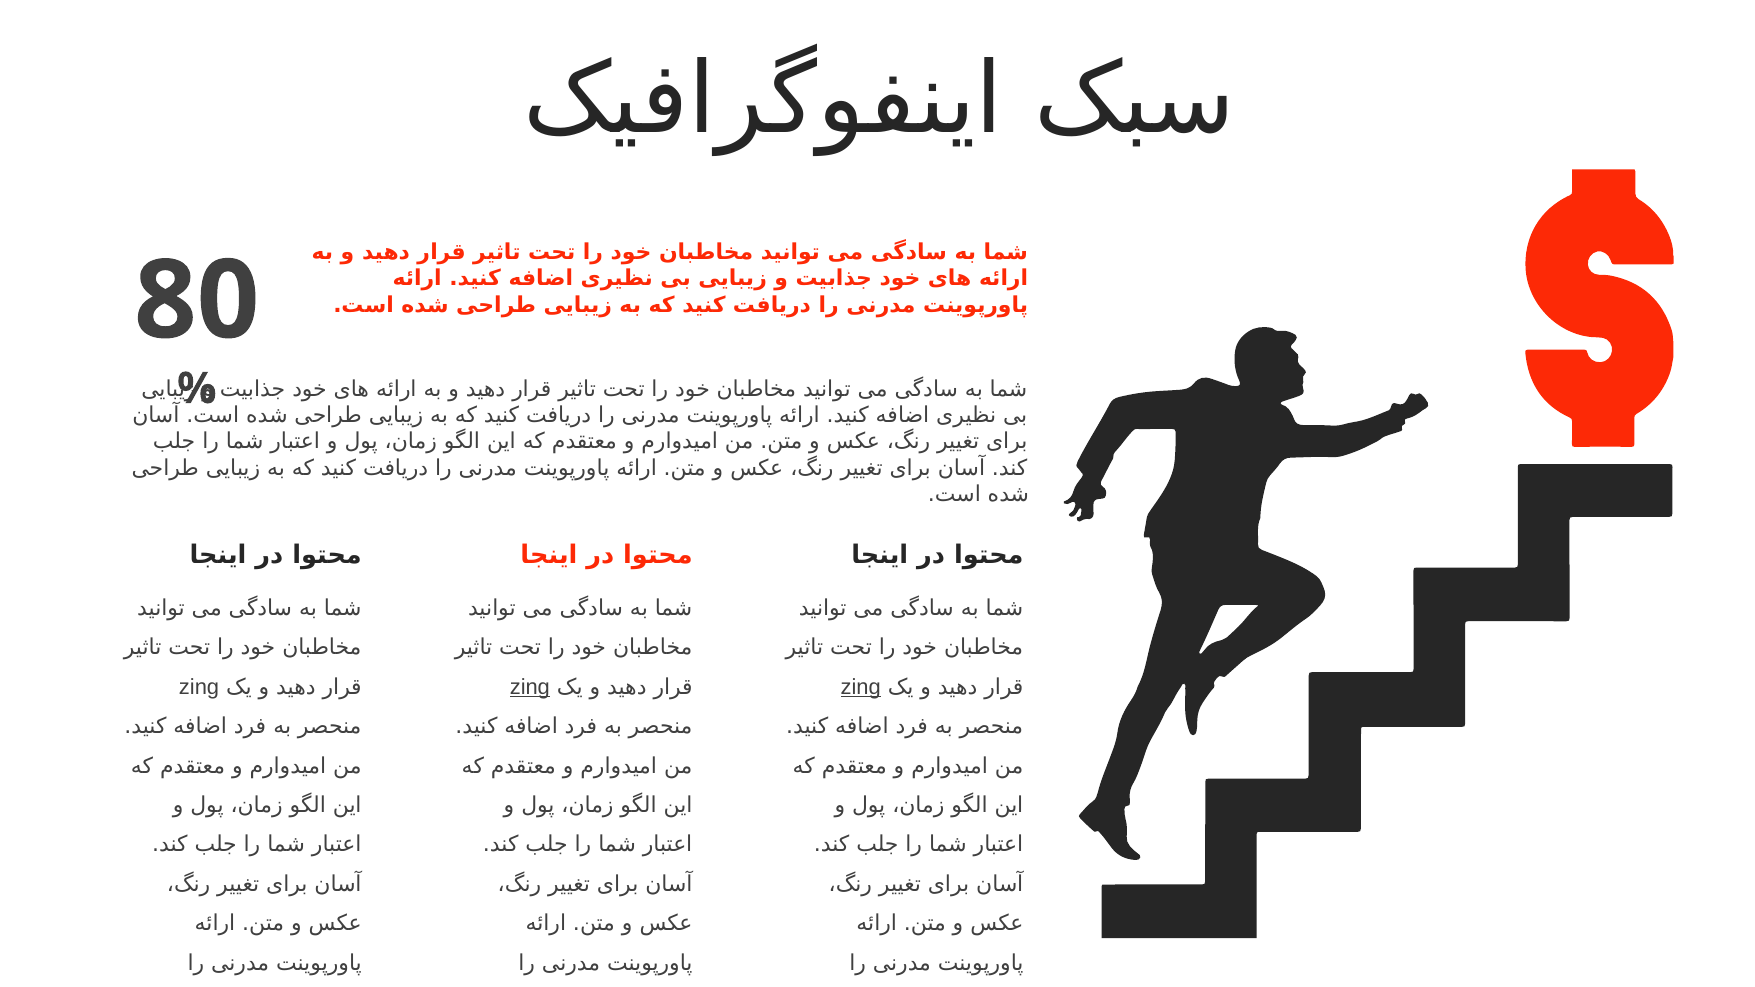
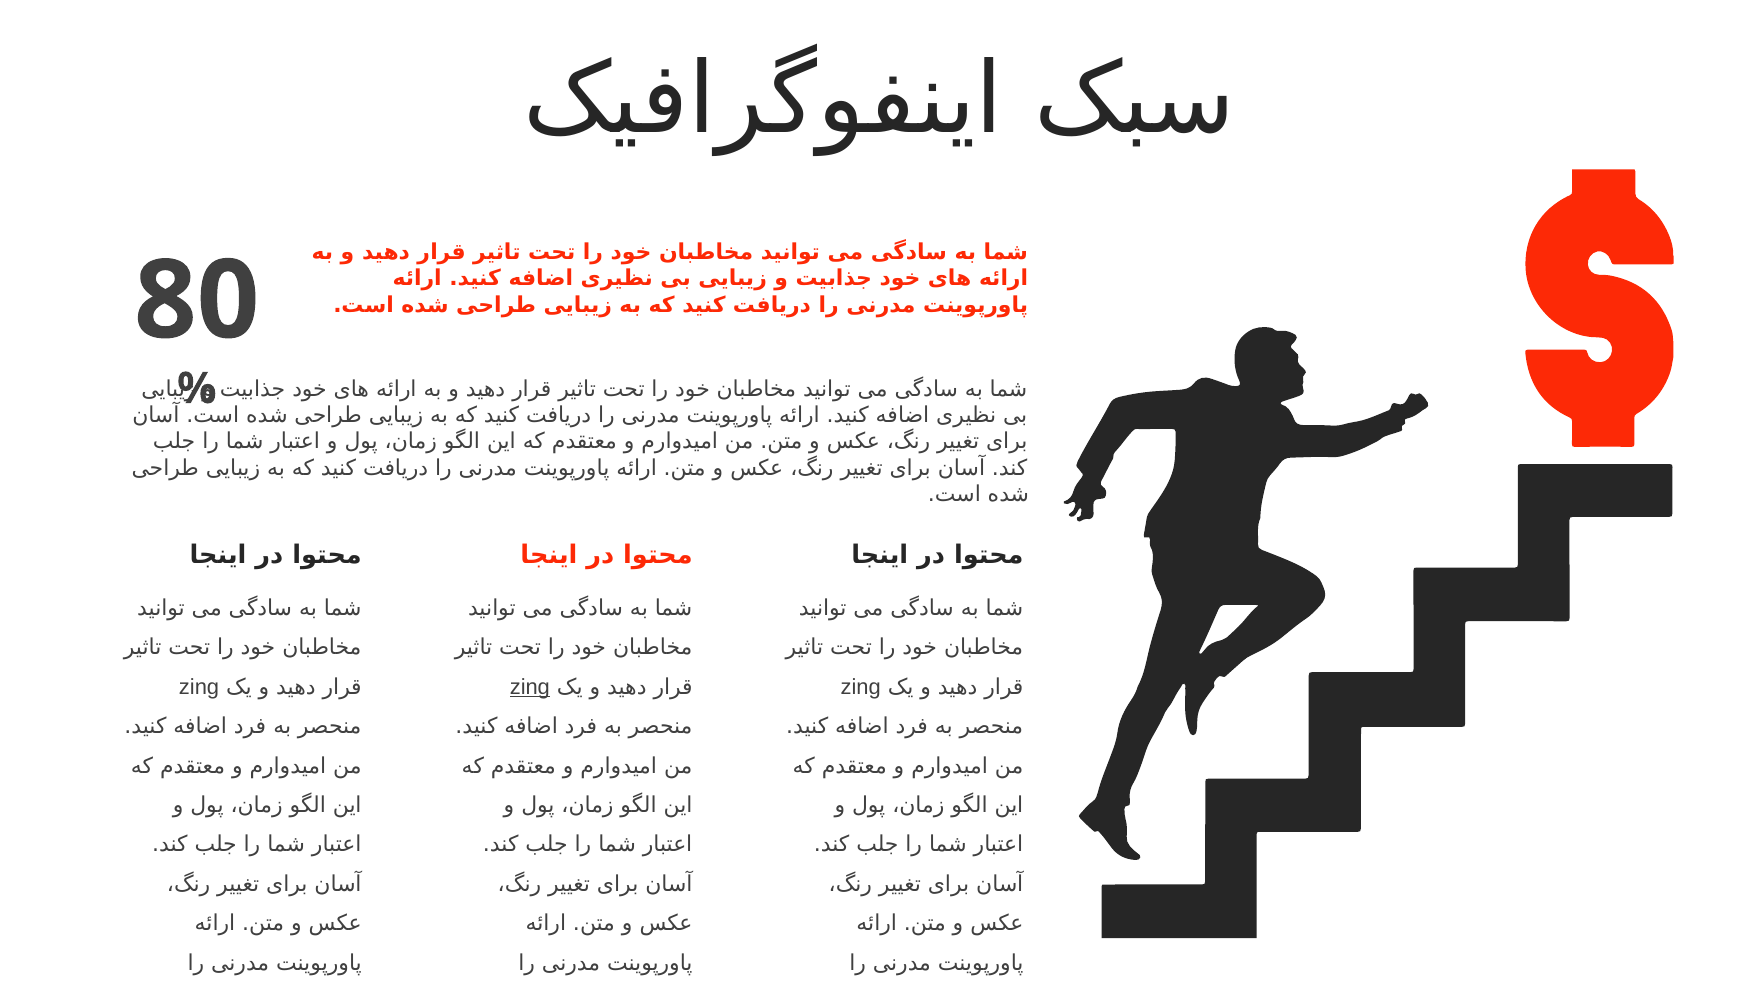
zing at (861, 687) underline: present -> none
